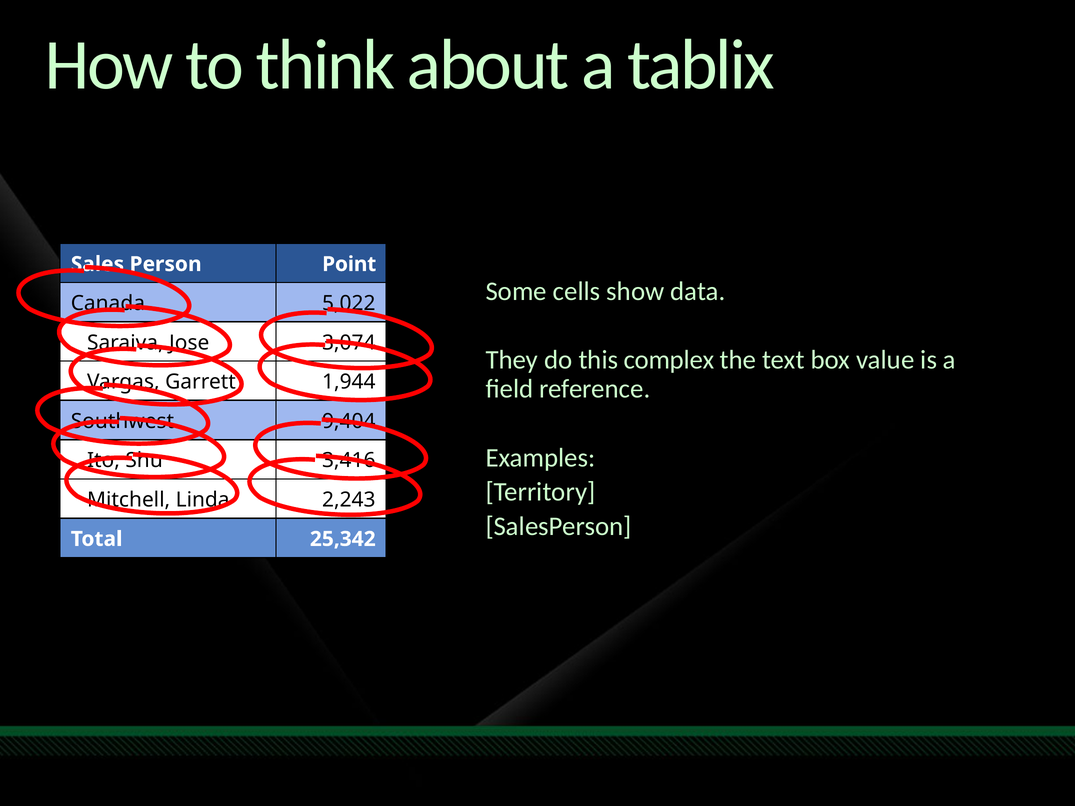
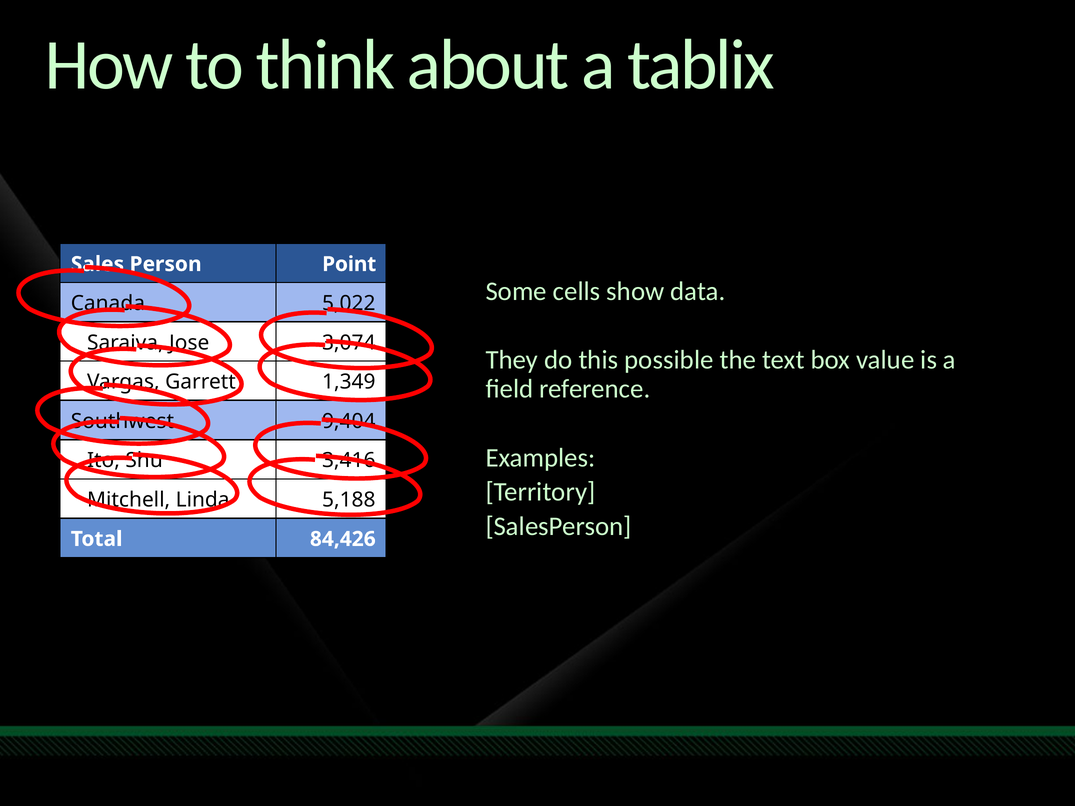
complex: complex -> possible
1,944: 1,944 -> 1,349
2,243: 2,243 -> 5,188
25,342: 25,342 -> 84,426
